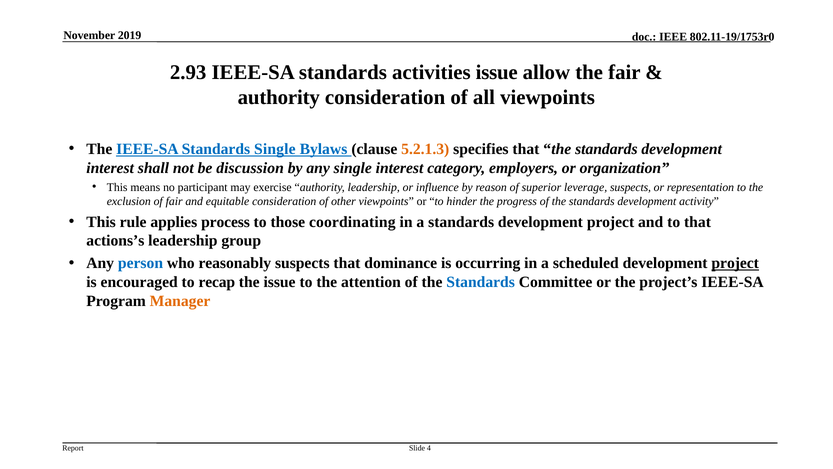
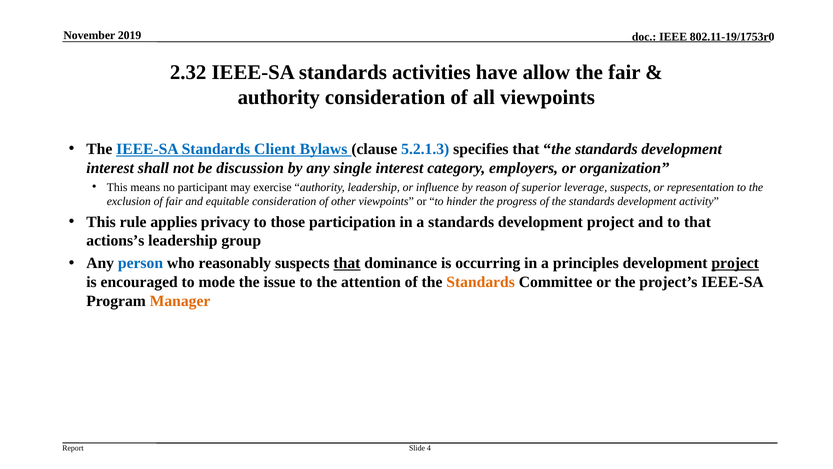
2.93: 2.93 -> 2.32
activities issue: issue -> have
Standards Single: Single -> Client
5.2.1.3 colour: orange -> blue
process: process -> privacy
coordinating: coordinating -> participation
that at (347, 263) underline: none -> present
scheduled: scheduled -> principles
recap: recap -> mode
Standards at (481, 282) colour: blue -> orange
